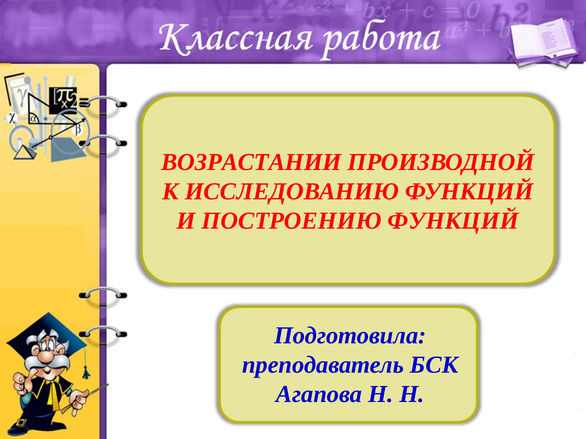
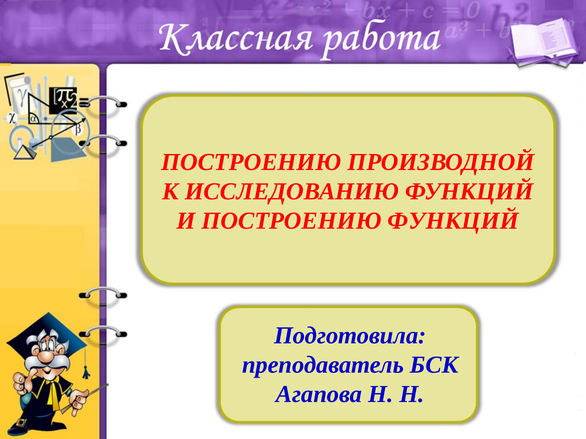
ВОЗРАСТАНИИ at (251, 162): ВОЗРАСТАНИИ -> ПОСТРОЕНИЮ
